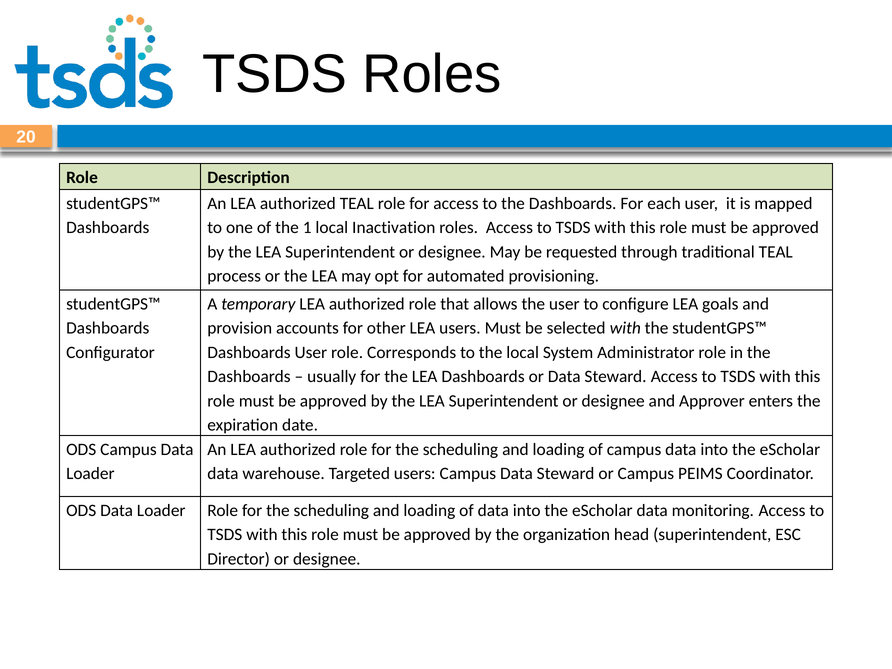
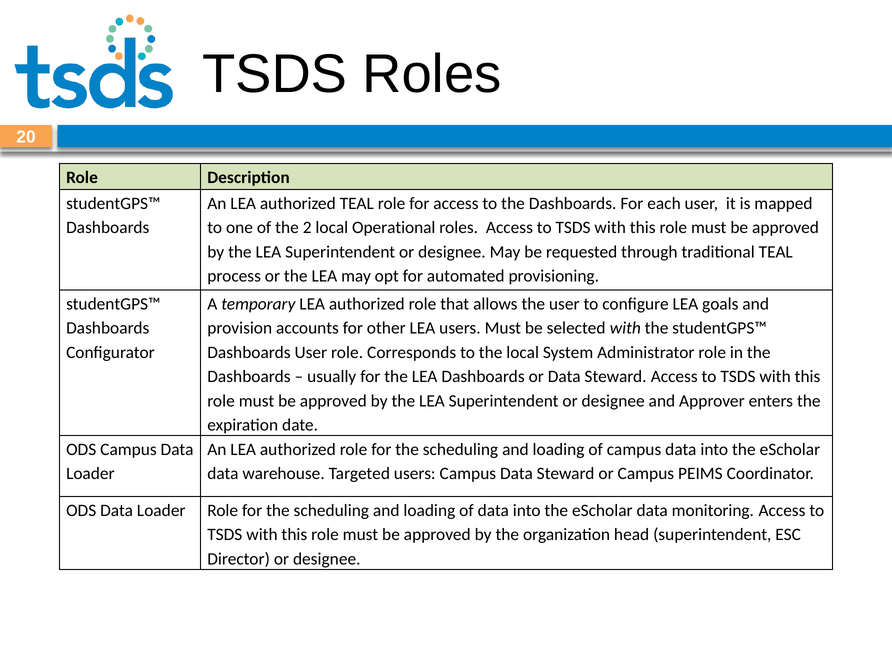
1: 1 -> 2
Inactivation: Inactivation -> Operational
